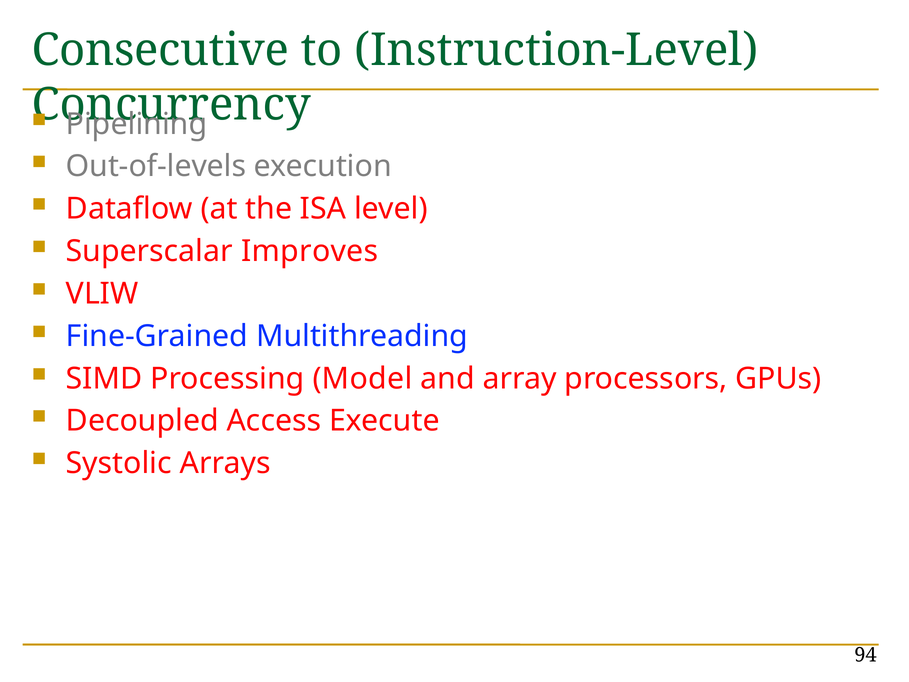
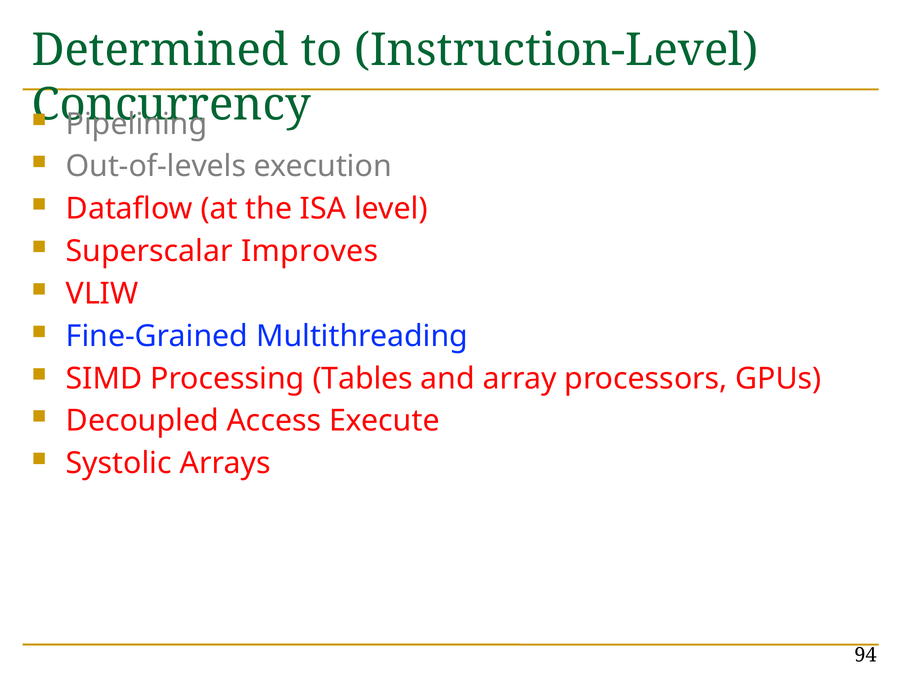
Consecutive: Consecutive -> Determined
Model: Model -> Tables
